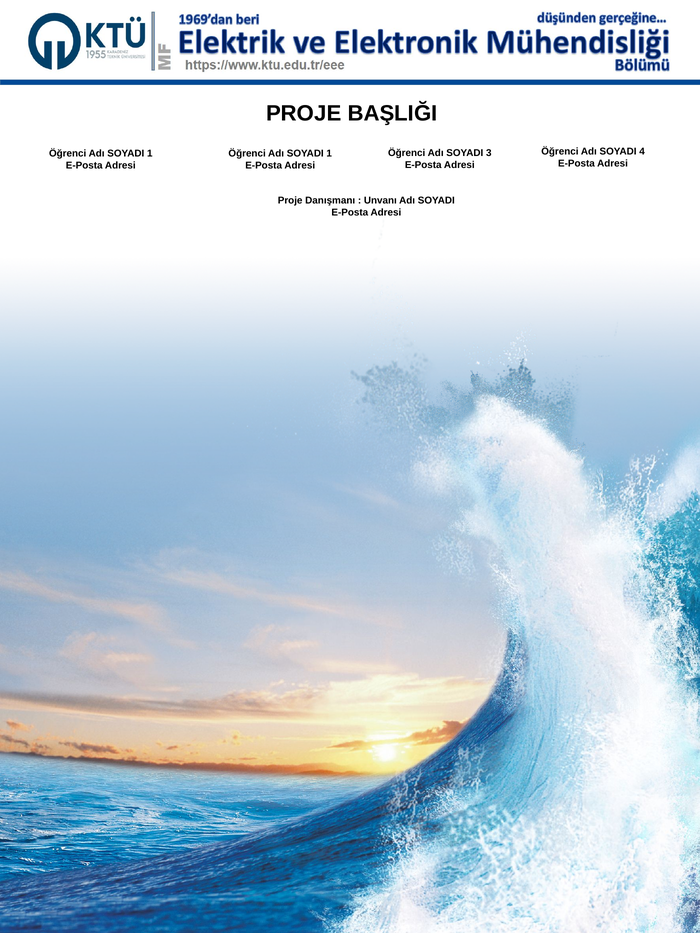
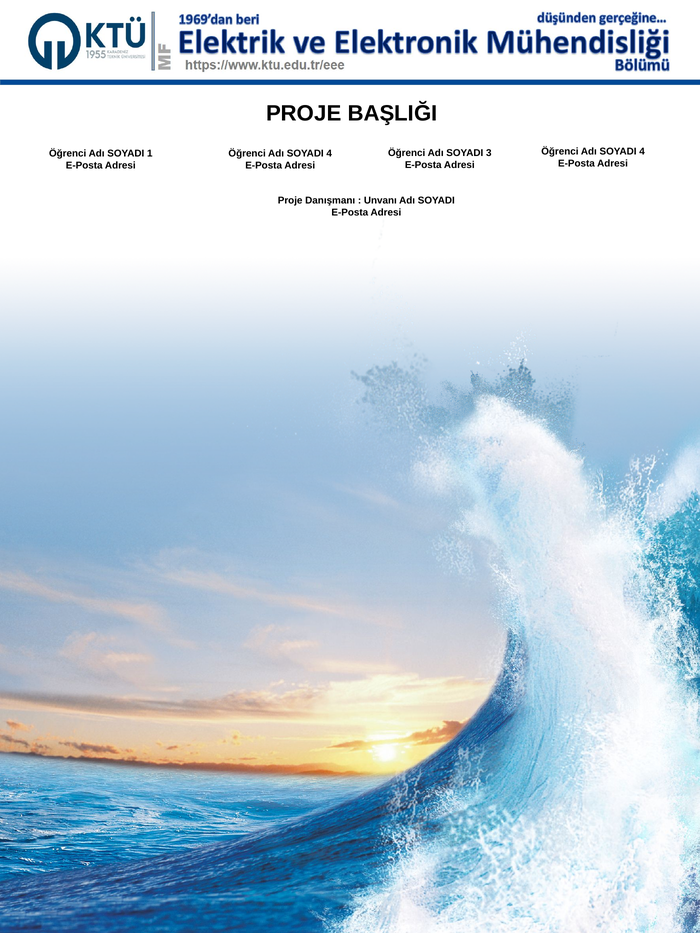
1 at (329, 154): 1 -> 4
